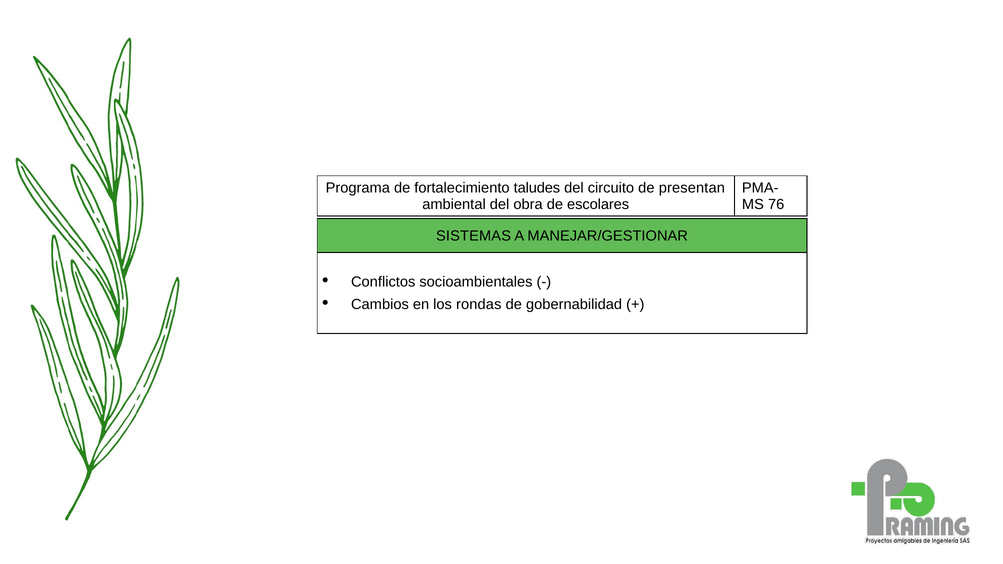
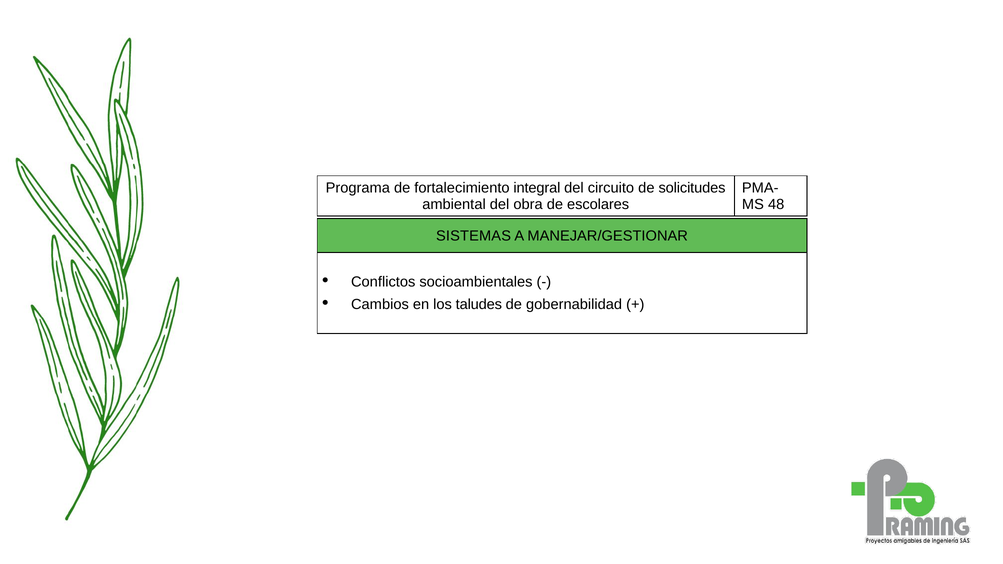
taludes: taludes -> integral
presentan: presentan -> solicitudes
76: 76 -> 48
rondas: rondas -> taludes
